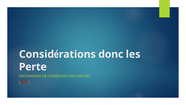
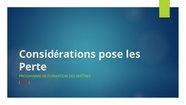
donc: donc -> pose
